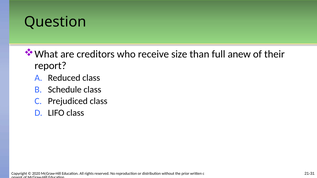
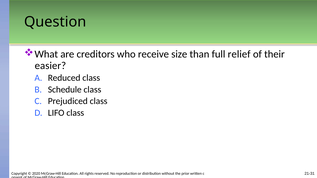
anew: anew -> relief
report: report -> easier
